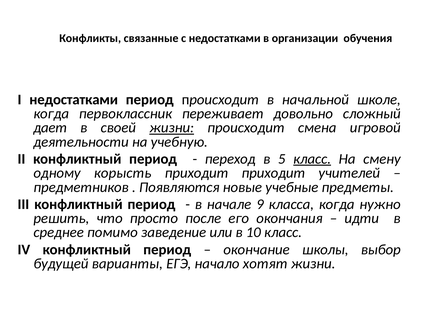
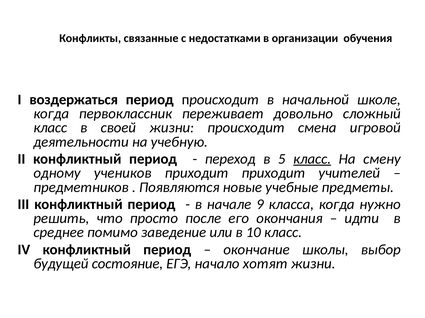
I недостатками: недостатками -> воздержаться
дает at (50, 128): дает -> класс
жизни at (172, 128) underline: present -> none
корысть: корысть -> учеников
варианты: варианты -> состояние
